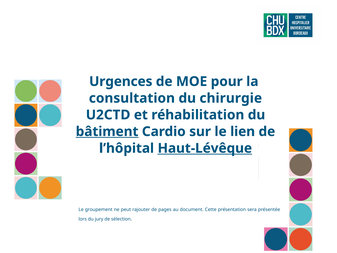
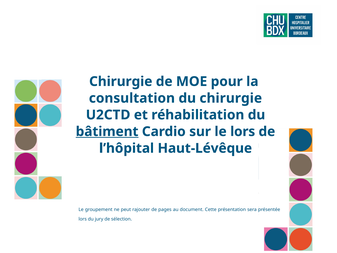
Urgences at (121, 81): Urgences -> Chirurgie
le lien: lien -> lors
Haut-Lévêque underline: present -> none
